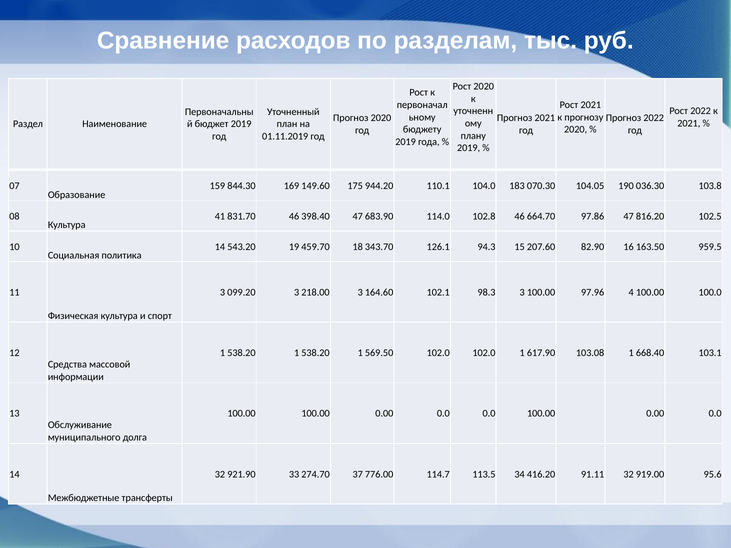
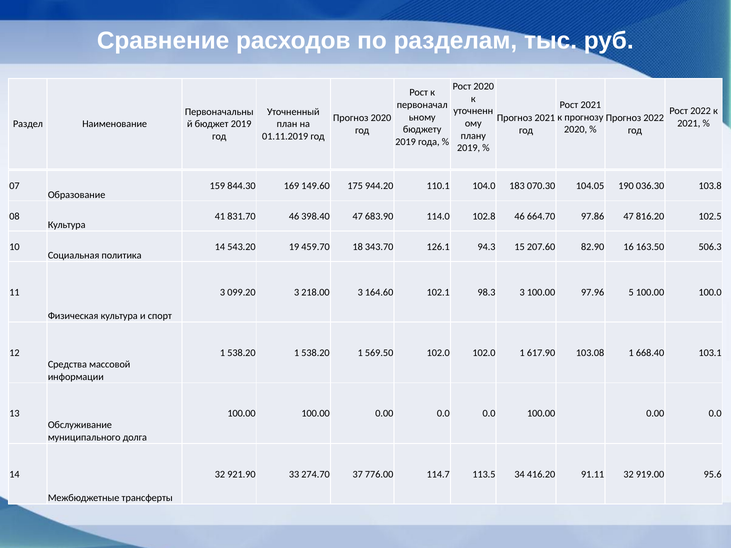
959.5: 959.5 -> 506.3
4: 4 -> 5
